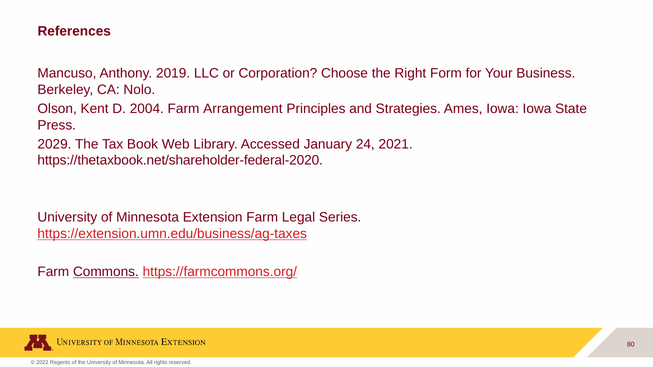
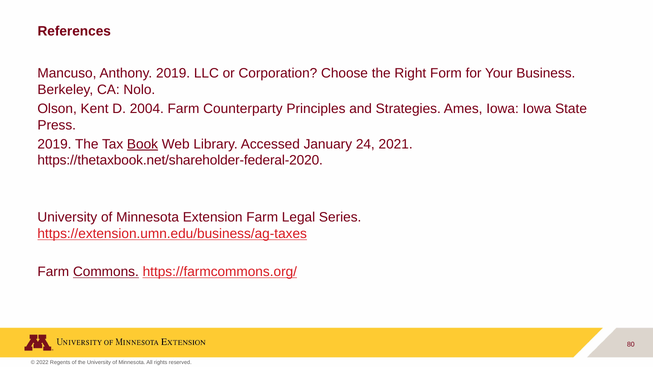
Arrangement: Arrangement -> Counterparty
2029 at (54, 144): 2029 -> 2019
Book underline: none -> present
